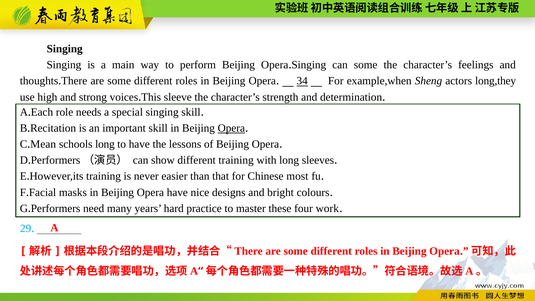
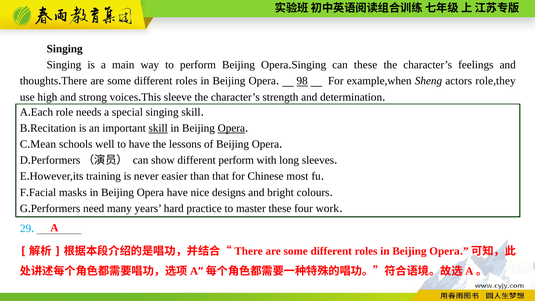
can some: some -> these
34: 34 -> 98
long,they: long,they -> role,they
skill at (158, 128) underline: none -> present
schools long: long -> well
different training: training -> perform
